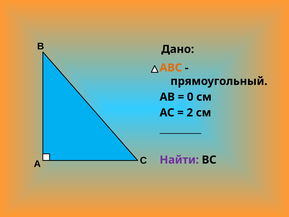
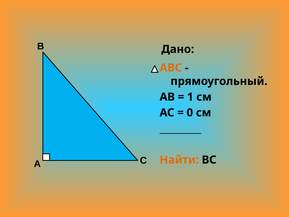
0: 0 -> 1
2: 2 -> 0
Найти colour: purple -> orange
